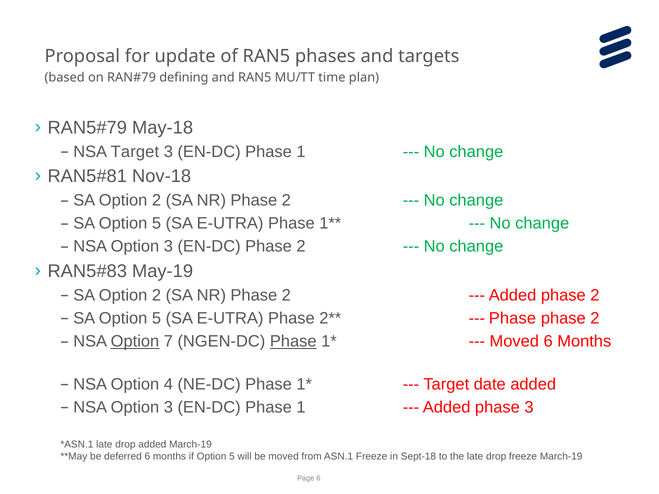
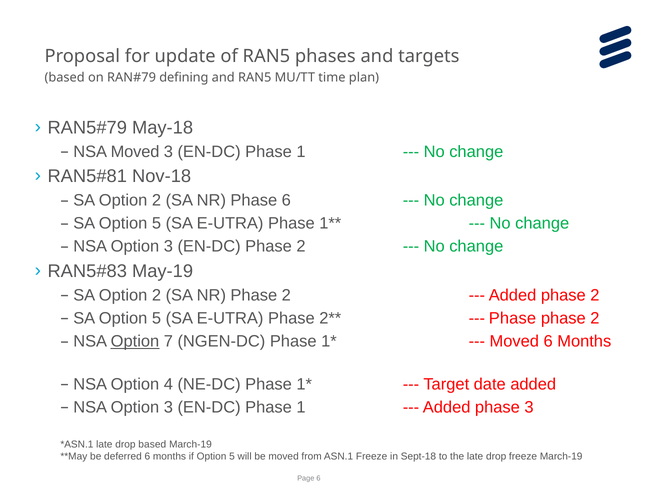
NSA Target: Target -> Moved
2 at (286, 201): 2 -> 6
Phase at (293, 341) underline: present -> none
drop added: added -> based
